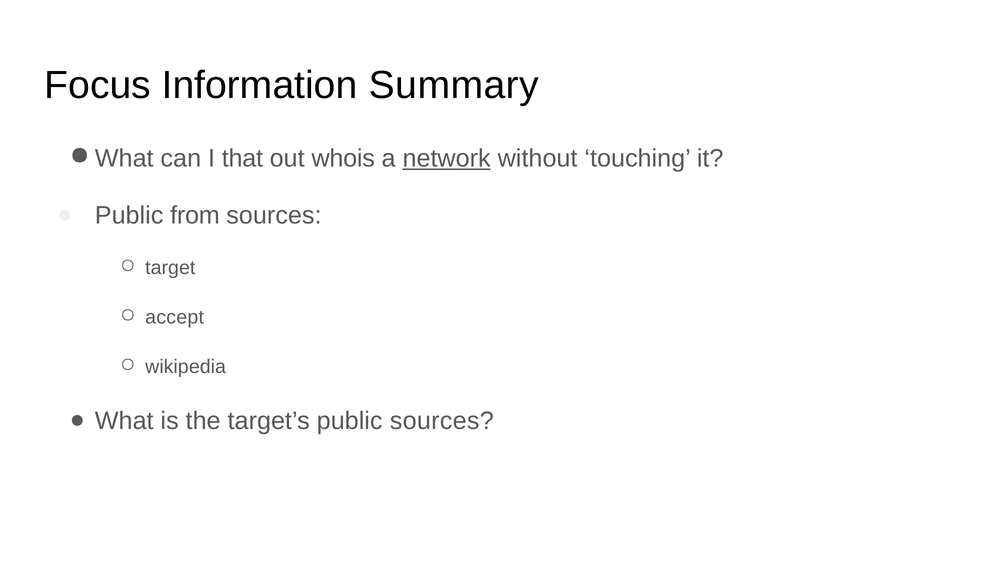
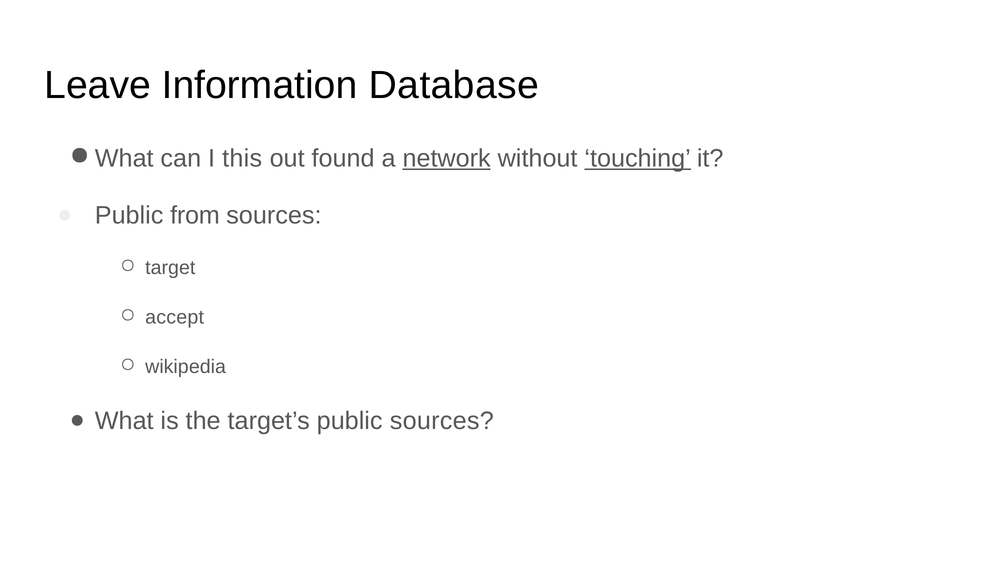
Focus: Focus -> Leave
Summary: Summary -> Database
that: that -> this
whois: whois -> found
touching underline: none -> present
